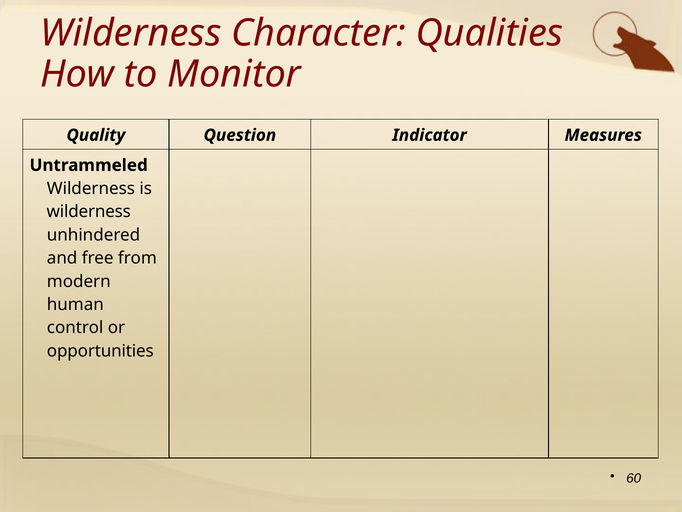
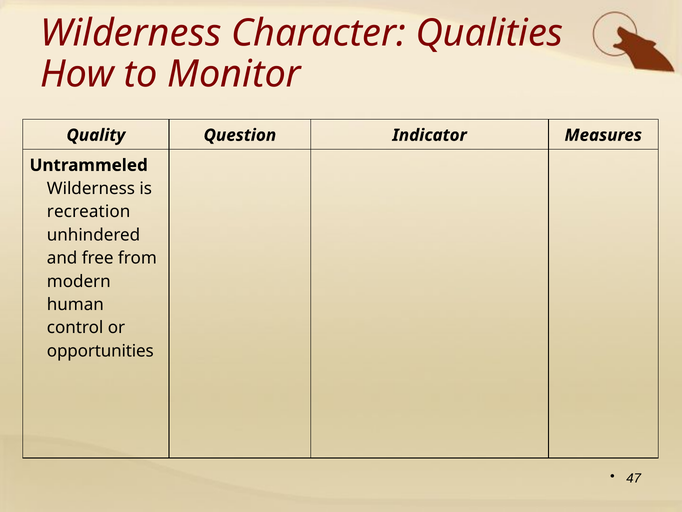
wilderness at (89, 212): wilderness -> recreation
60: 60 -> 47
